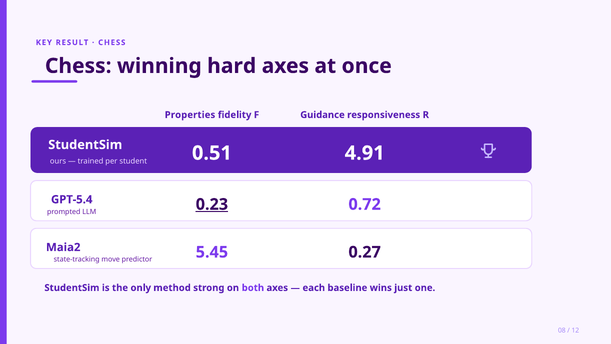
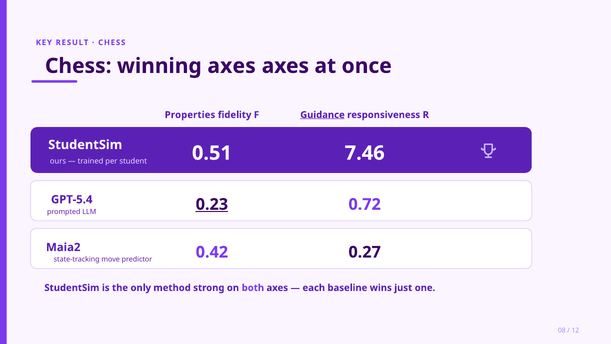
winning hard: hard -> axes
Guidance underline: none -> present
4.91: 4.91 -> 7.46
5.45: 5.45 -> 0.42
